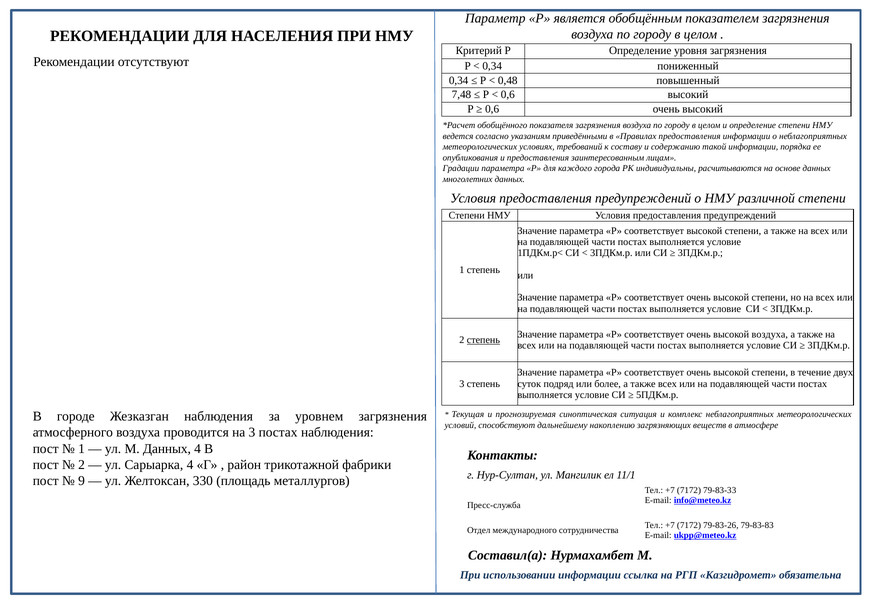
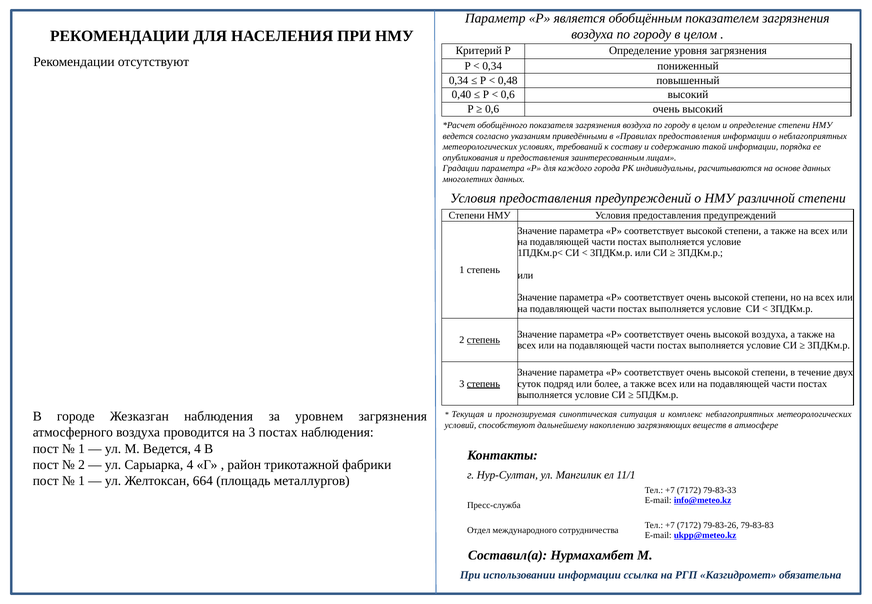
7,48: 7,48 -> 0,40
степень at (483, 383) underline: none -> present
М Данных: Данных -> Ведется
9 at (82, 481): 9 -> 1
330: 330 -> 664
